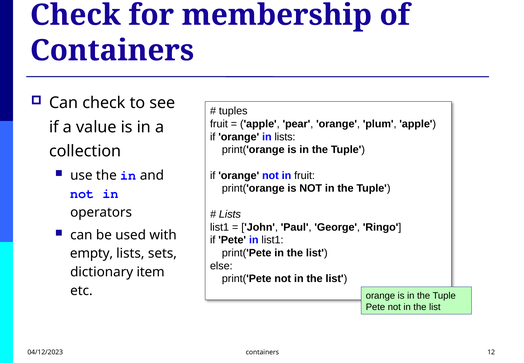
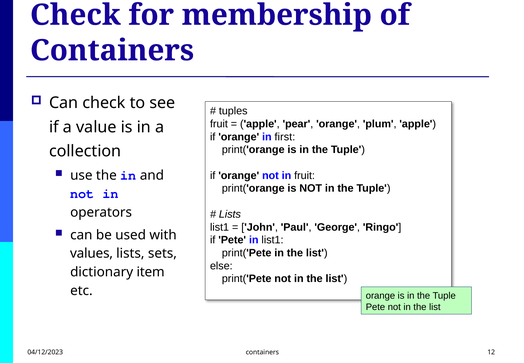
in lists: lists -> first
empty: empty -> values
